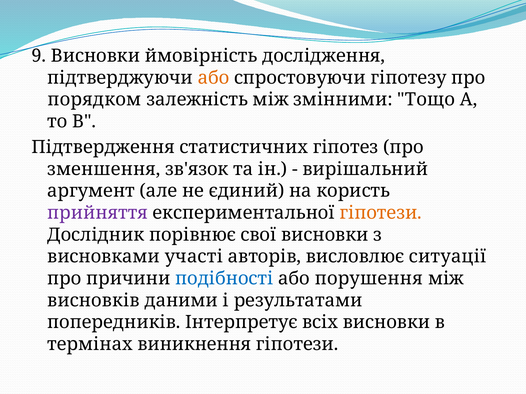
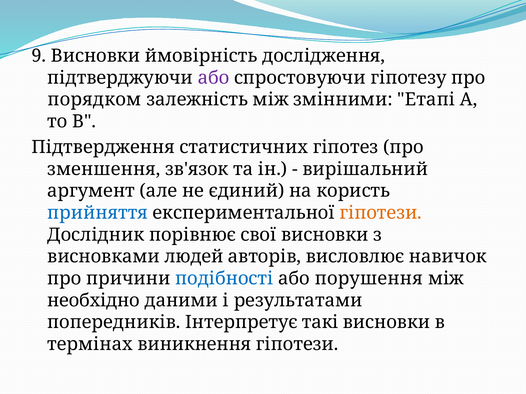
або at (214, 78) colour: orange -> purple
Тощо: Тощо -> Етапі
прийняття colour: purple -> blue
участі: участі -> людей
ситуації: ситуації -> навичок
висновків: висновків -> необхідно
всіх: всіх -> такі
